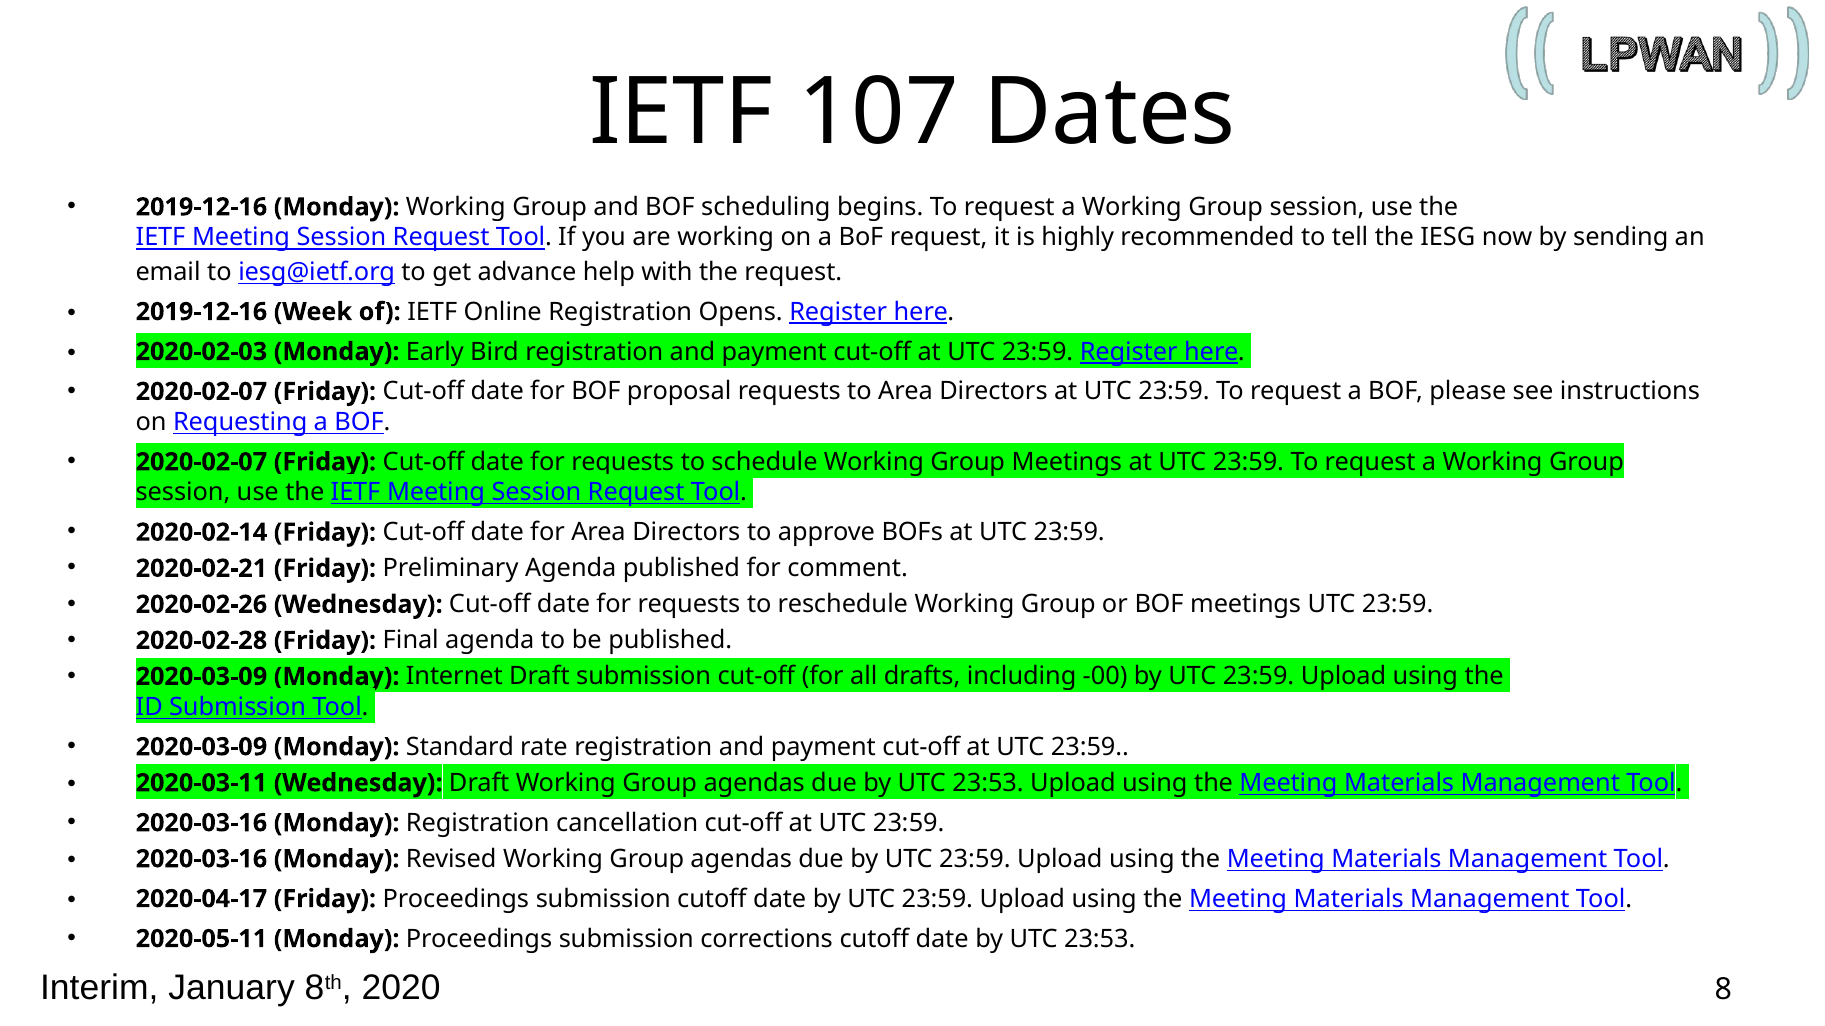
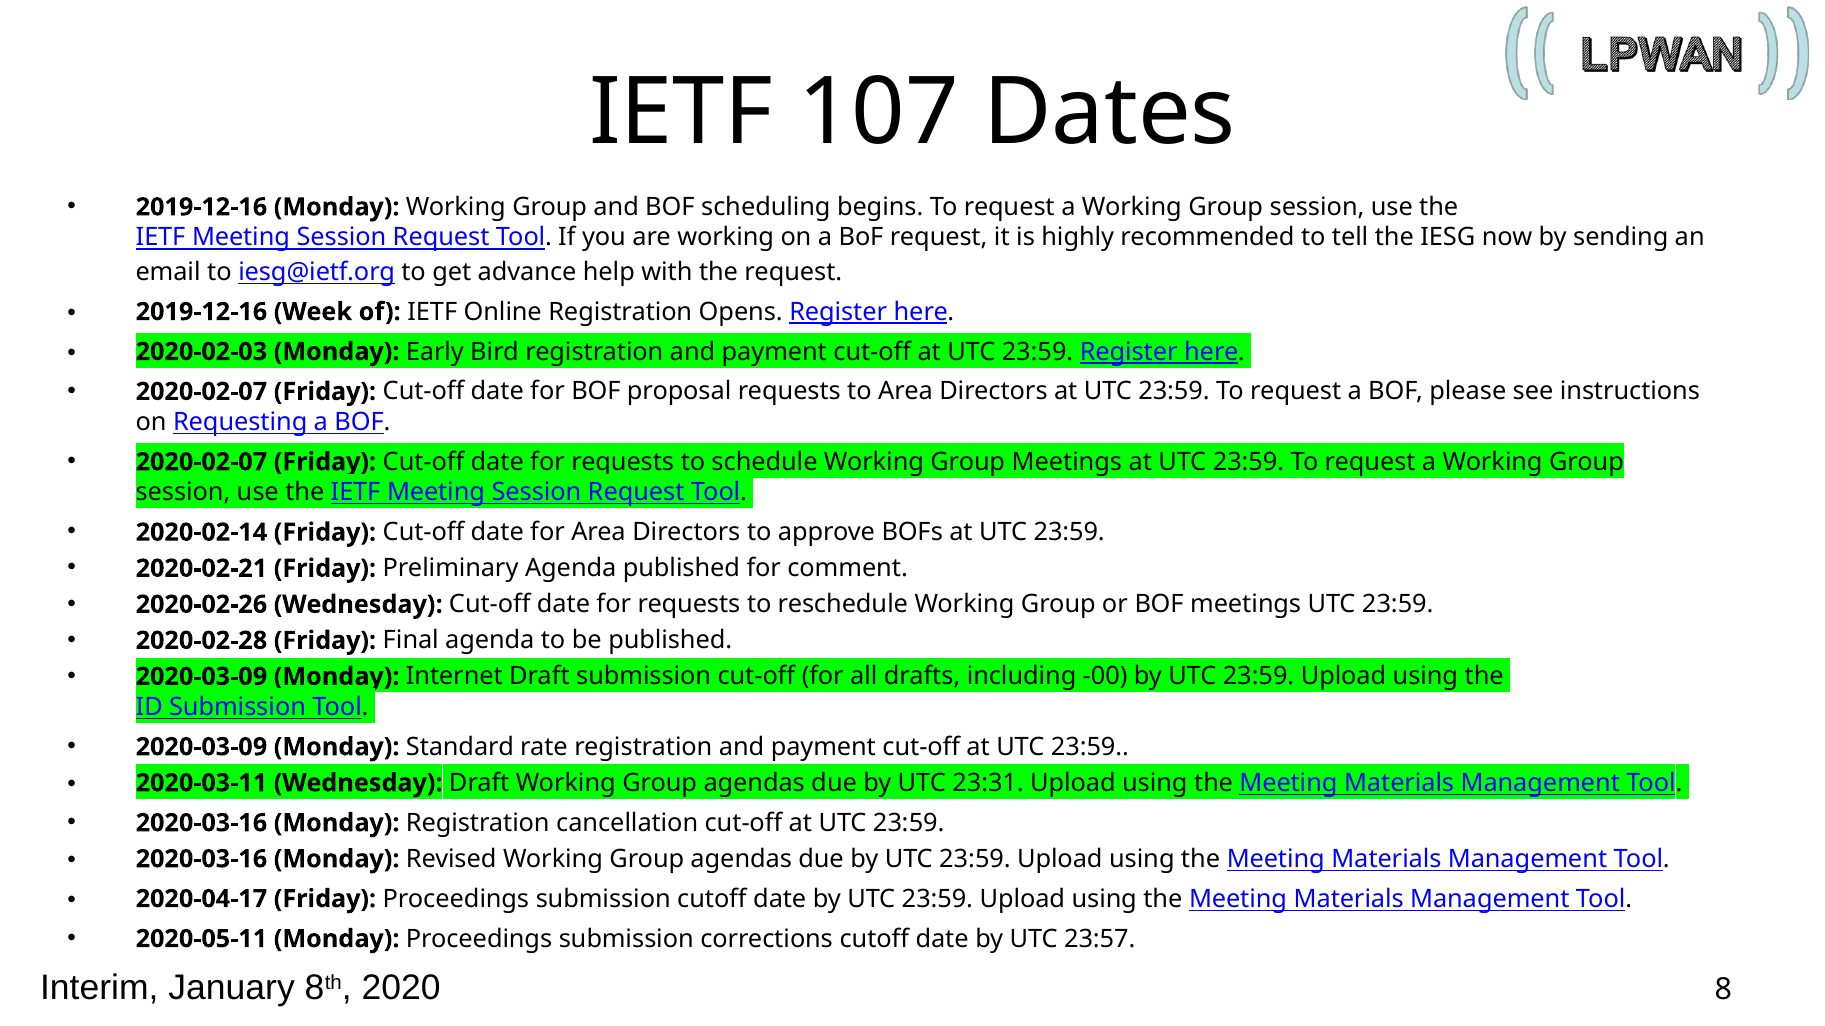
due by UTC 23:53: 23:53 -> 23:31
date by UTC 23:53: 23:53 -> 23:57
